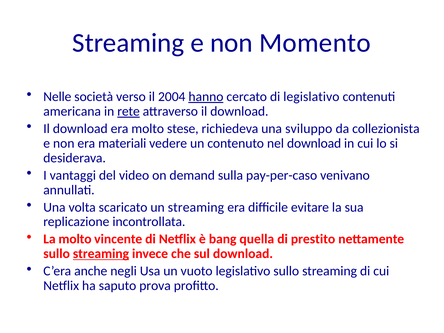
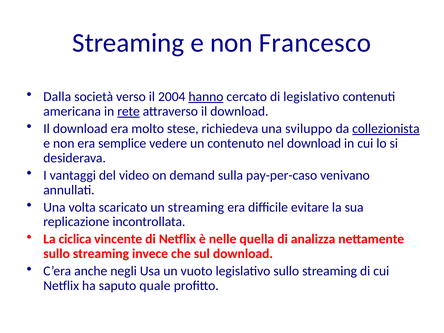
Momento: Momento -> Francesco
Nelle: Nelle -> Dalla
collezionista underline: none -> present
materiali: materiali -> semplice
La molto: molto -> ciclica
bang: bang -> nelle
prestito: prestito -> analizza
streaming at (101, 254) underline: present -> none
prova: prova -> quale
